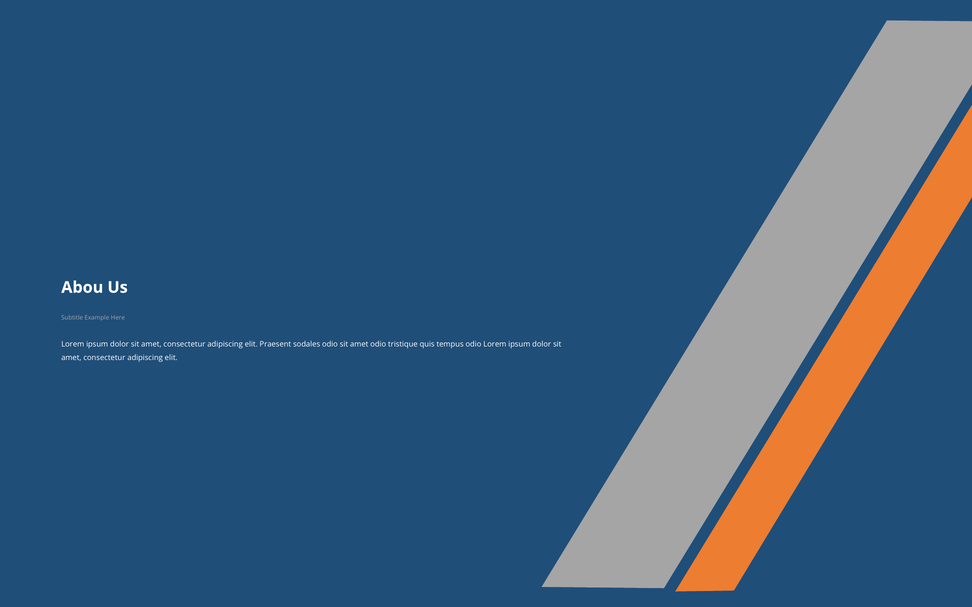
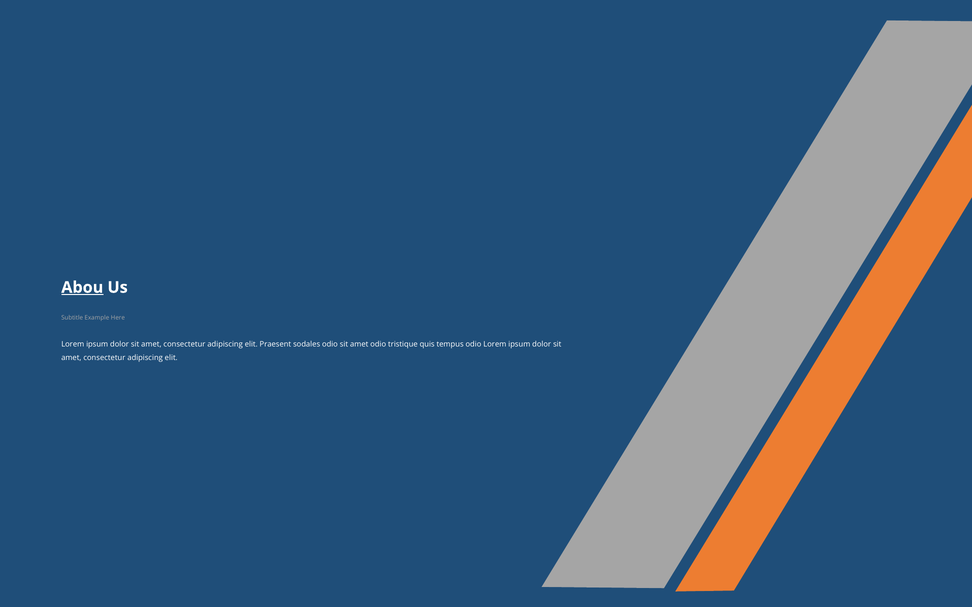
Abou underline: none -> present
